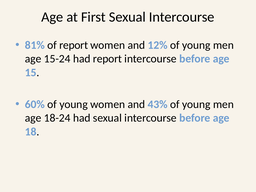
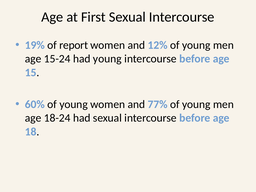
81%: 81% -> 19%
had report: report -> young
43%: 43% -> 77%
